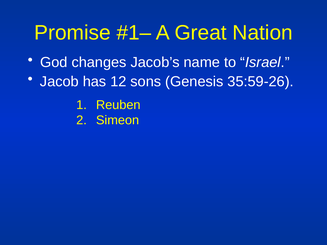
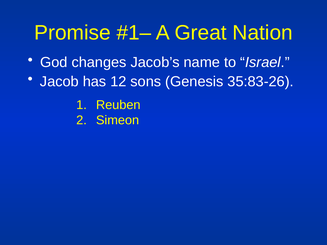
35:59-26: 35:59-26 -> 35:83-26
